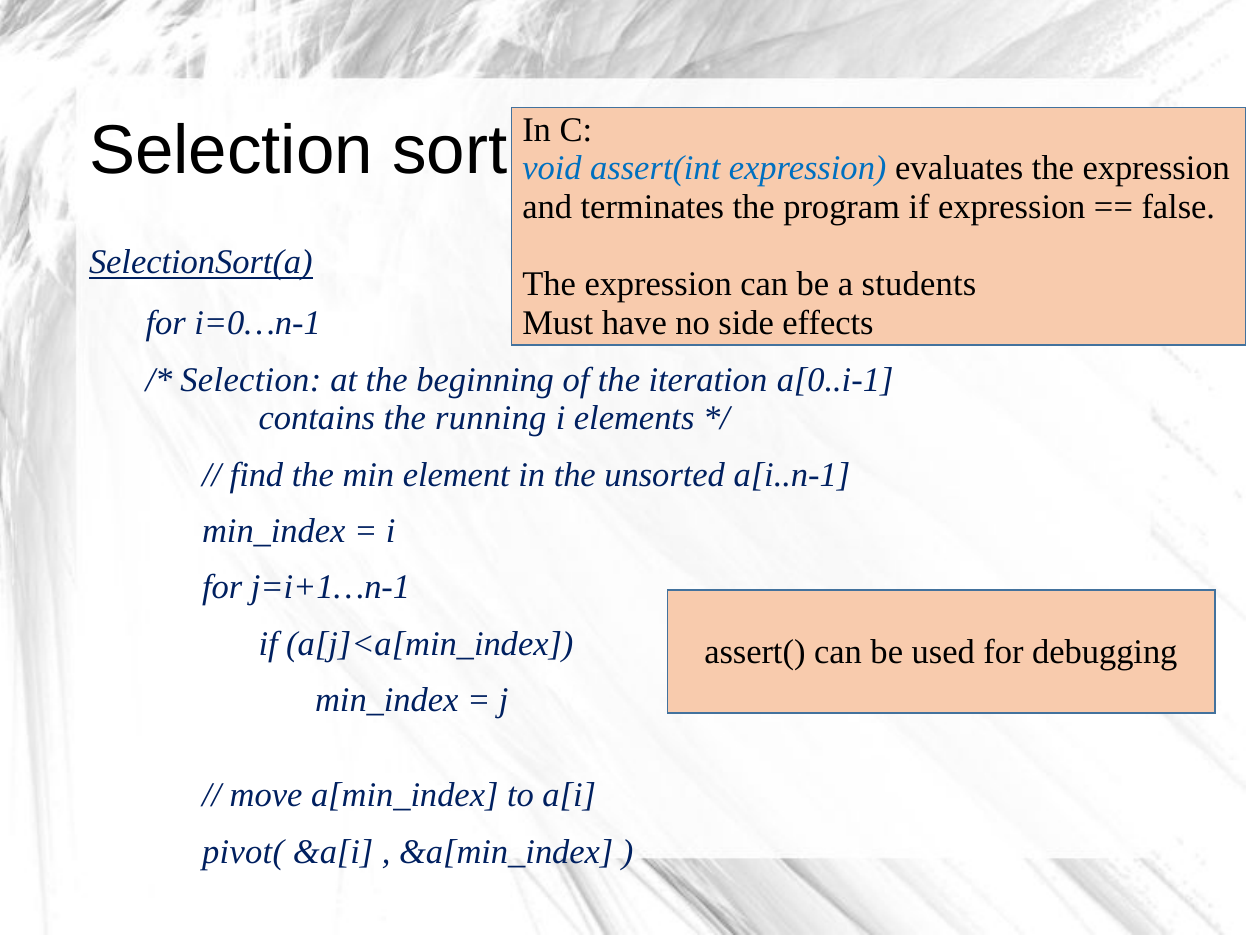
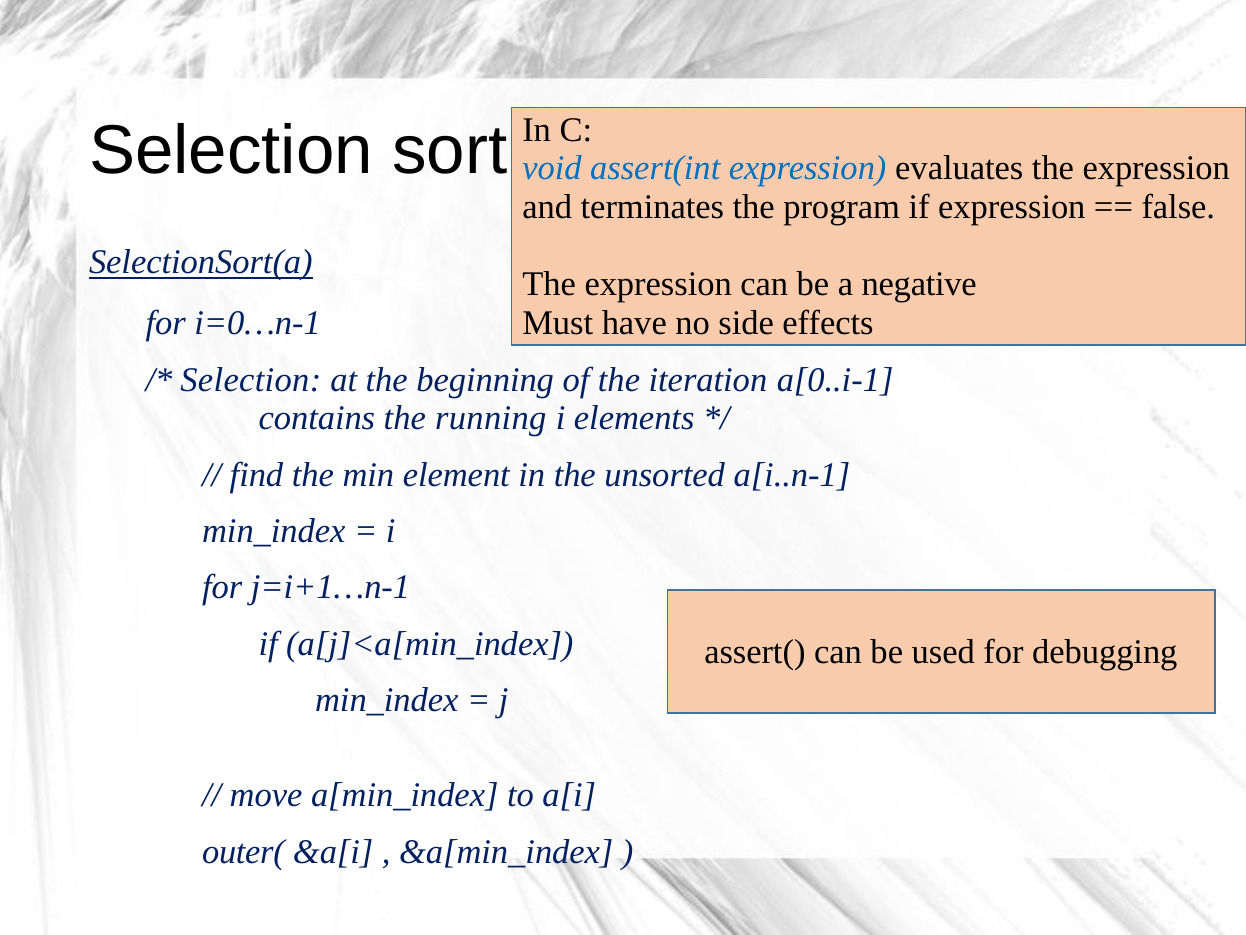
students: students -> negative
pivot(: pivot( -> outer(
